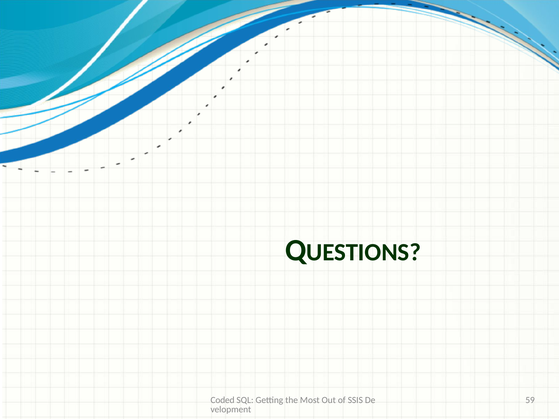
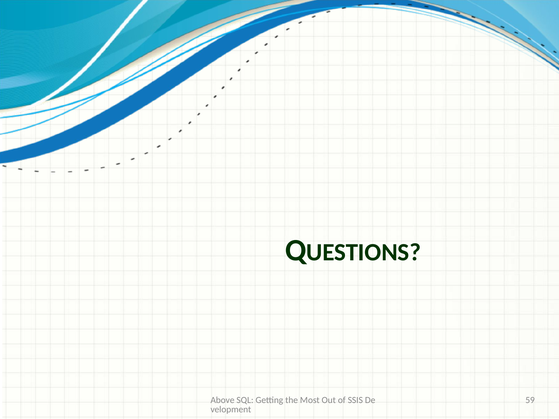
Coded: Coded -> Above
